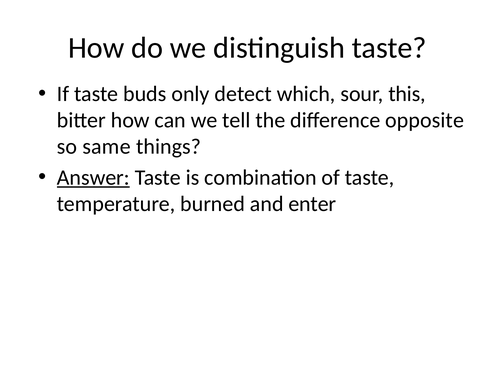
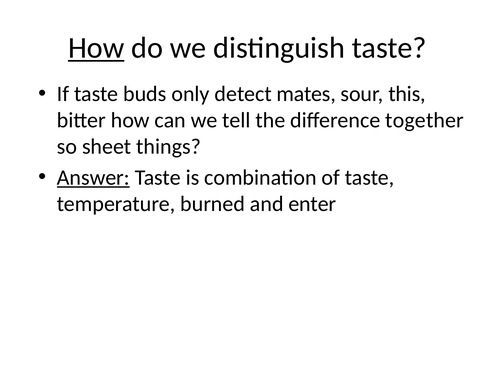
How at (96, 48) underline: none -> present
which: which -> mates
opposite: opposite -> together
same: same -> sheet
